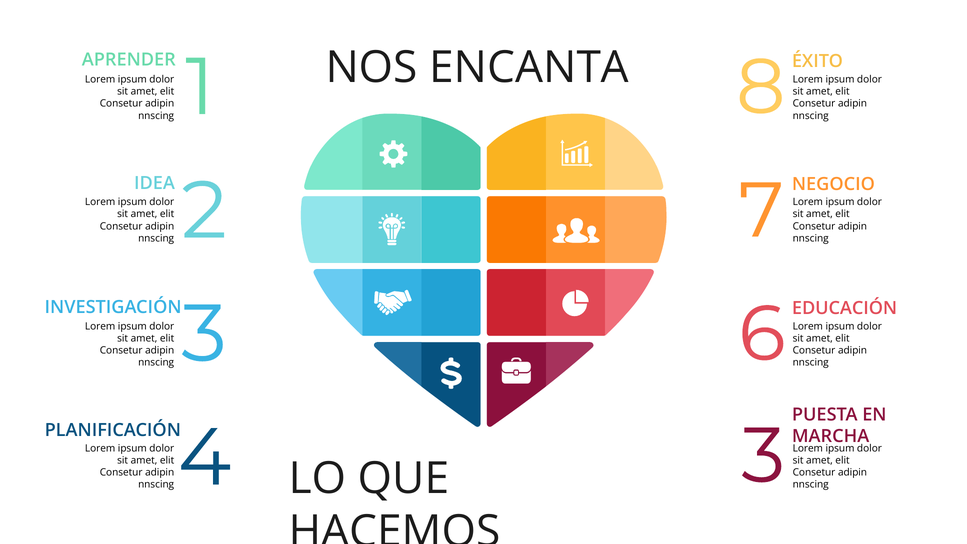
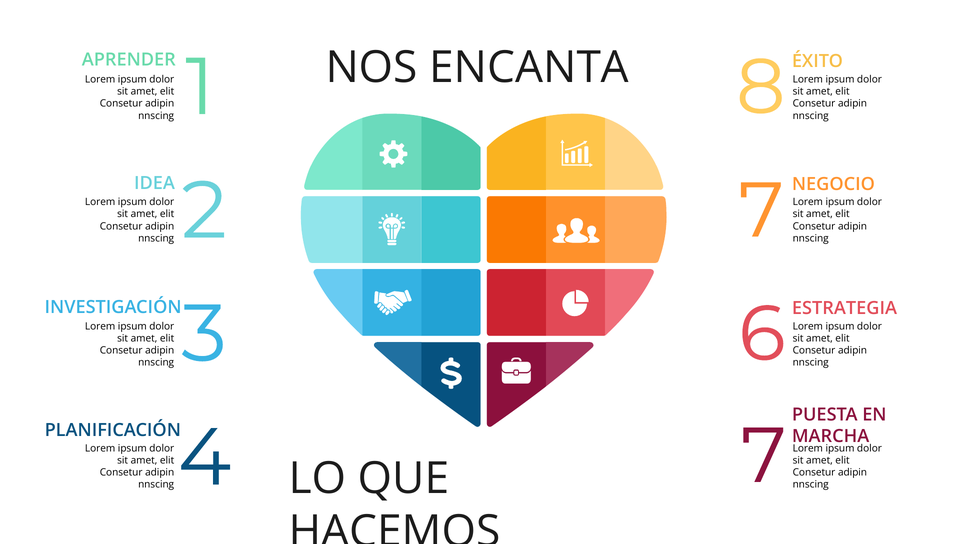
EDUCACIÓN: EDUCACIÓN -> ESTRATEGIA
4 3: 3 -> 7
